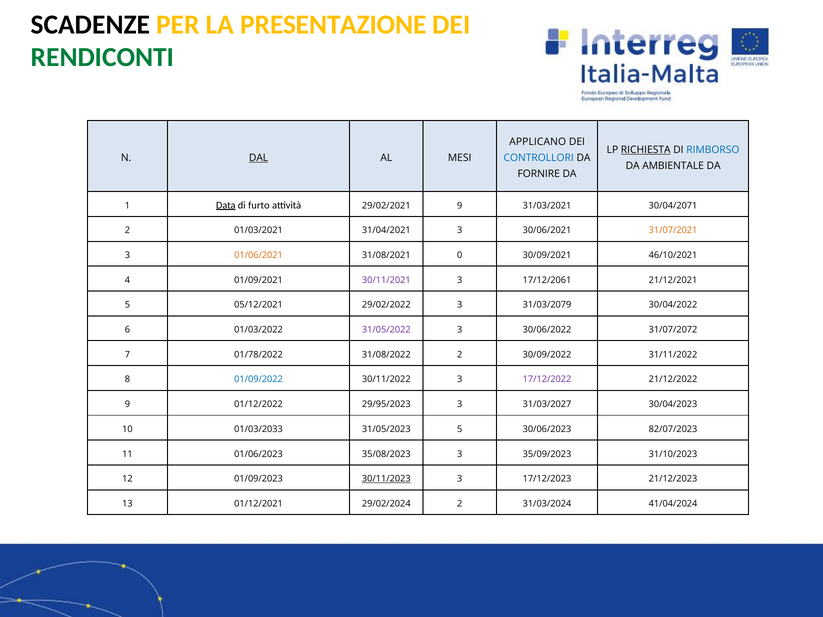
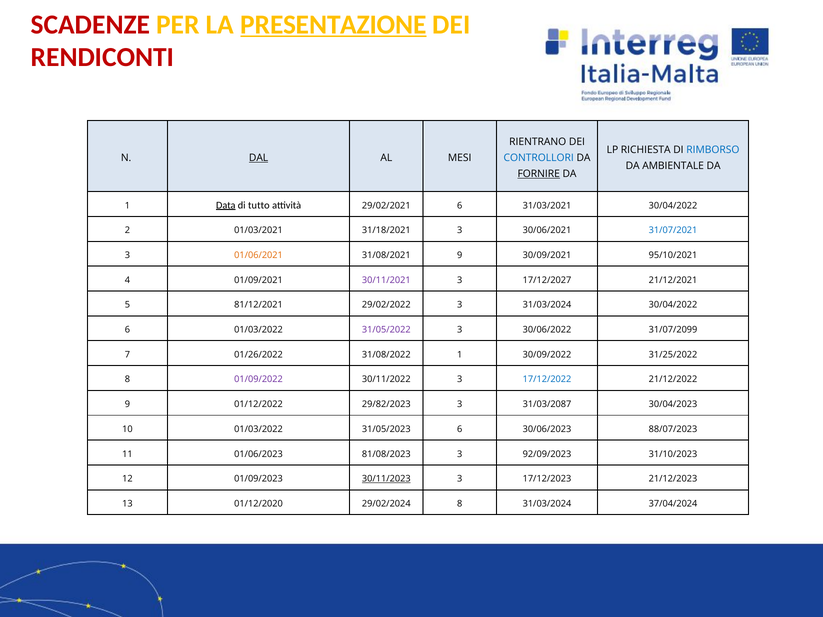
SCADENZE colour: black -> red
PRESENTAZIONE underline: none -> present
RENDICONTI colour: green -> red
APPLICANO: APPLICANO -> RIENTRANO
RICHIESTA underline: present -> none
FORNIRE underline: none -> present
furto: furto -> tutto
29/02/2021 9: 9 -> 6
31/03/2021 30/04/2071: 30/04/2071 -> 30/04/2022
31/04/2021: 31/04/2021 -> 31/18/2021
31/07/2021 colour: orange -> blue
31/08/2021 0: 0 -> 9
46/10/2021: 46/10/2021 -> 95/10/2021
17/12/2061: 17/12/2061 -> 17/12/2027
05/12/2021: 05/12/2021 -> 81/12/2021
3 31/03/2079: 31/03/2079 -> 31/03/2024
31/07/2072: 31/07/2072 -> 31/07/2099
01/78/2022: 01/78/2022 -> 01/26/2022
31/08/2022 2: 2 -> 1
31/11/2022: 31/11/2022 -> 31/25/2022
01/09/2022 colour: blue -> purple
17/12/2022 colour: purple -> blue
29/95/2023: 29/95/2023 -> 29/82/2023
31/03/2027: 31/03/2027 -> 31/03/2087
10 01/03/2033: 01/03/2033 -> 01/03/2022
31/05/2023 5: 5 -> 6
82/07/2023: 82/07/2023 -> 88/07/2023
35/08/2023: 35/08/2023 -> 81/08/2023
35/09/2023: 35/09/2023 -> 92/09/2023
01/12/2021: 01/12/2021 -> 01/12/2020
29/02/2024 2: 2 -> 8
41/04/2024: 41/04/2024 -> 37/04/2024
